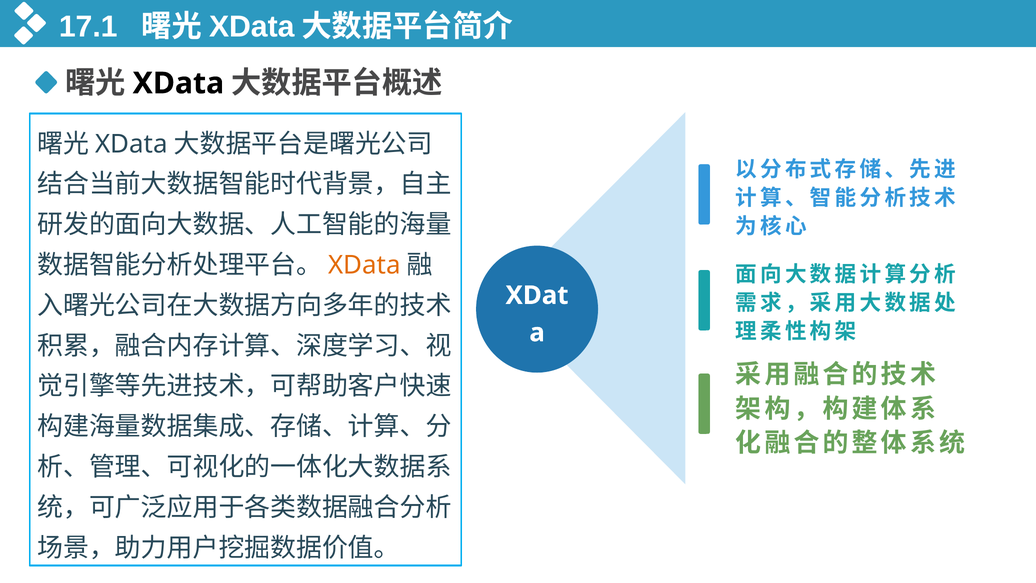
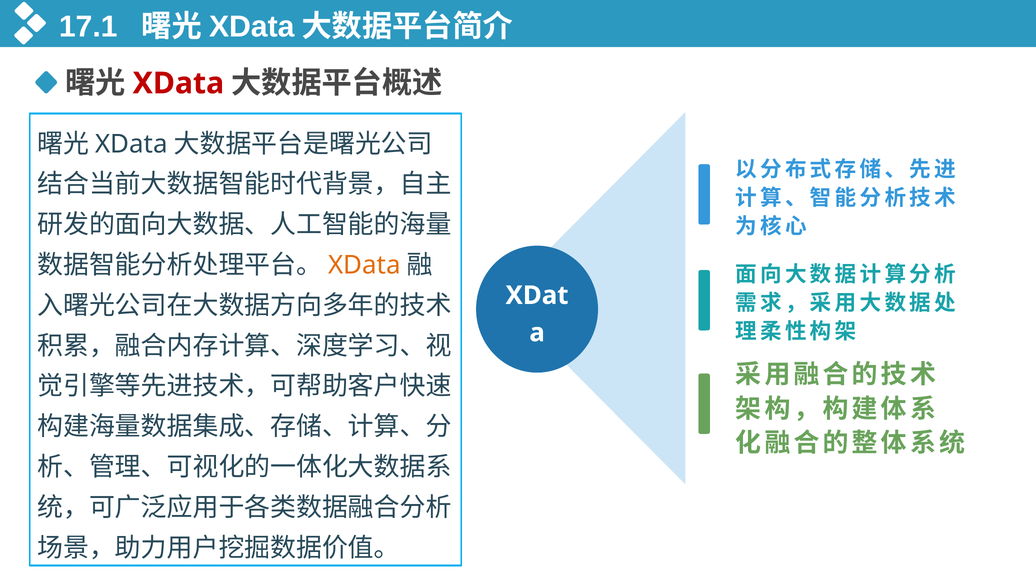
XData at (178, 83) colour: black -> red
